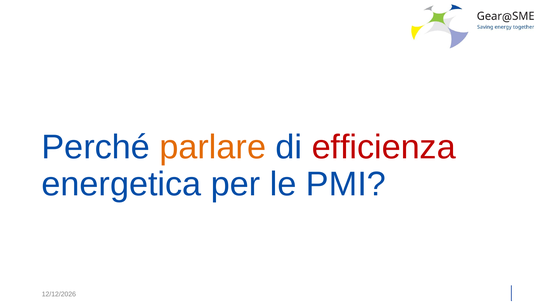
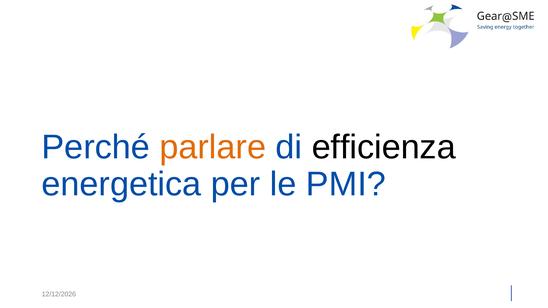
efficienza colour: red -> black
